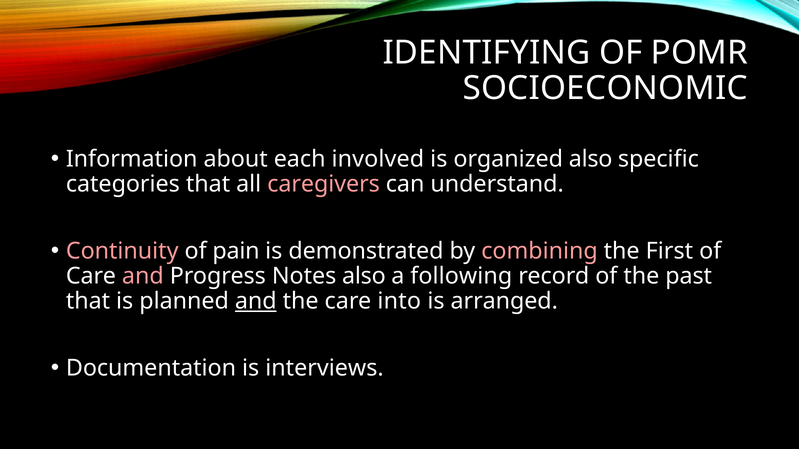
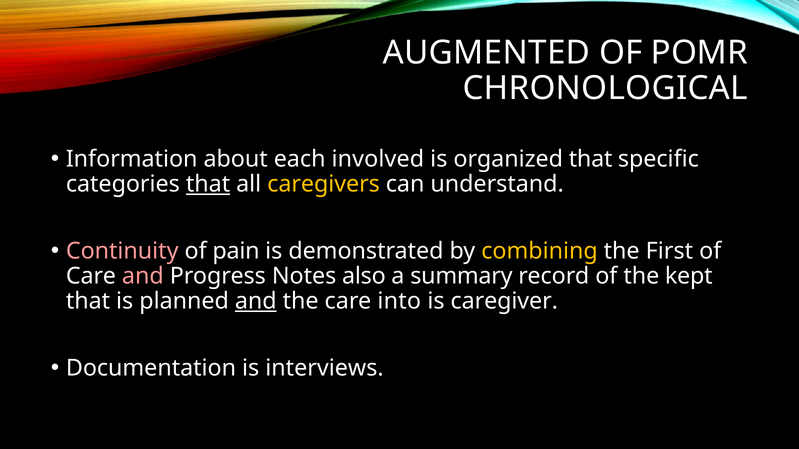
IDENTIFYING: IDENTIFYING -> AUGMENTED
SOCIOECONOMIC: SOCIOECONOMIC -> CHRONOLOGICAL
organized also: also -> that
that at (208, 184) underline: none -> present
caregivers colour: pink -> yellow
combining colour: pink -> yellow
following: following -> summary
past: past -> kept
arranged: arranged -> caregiver
